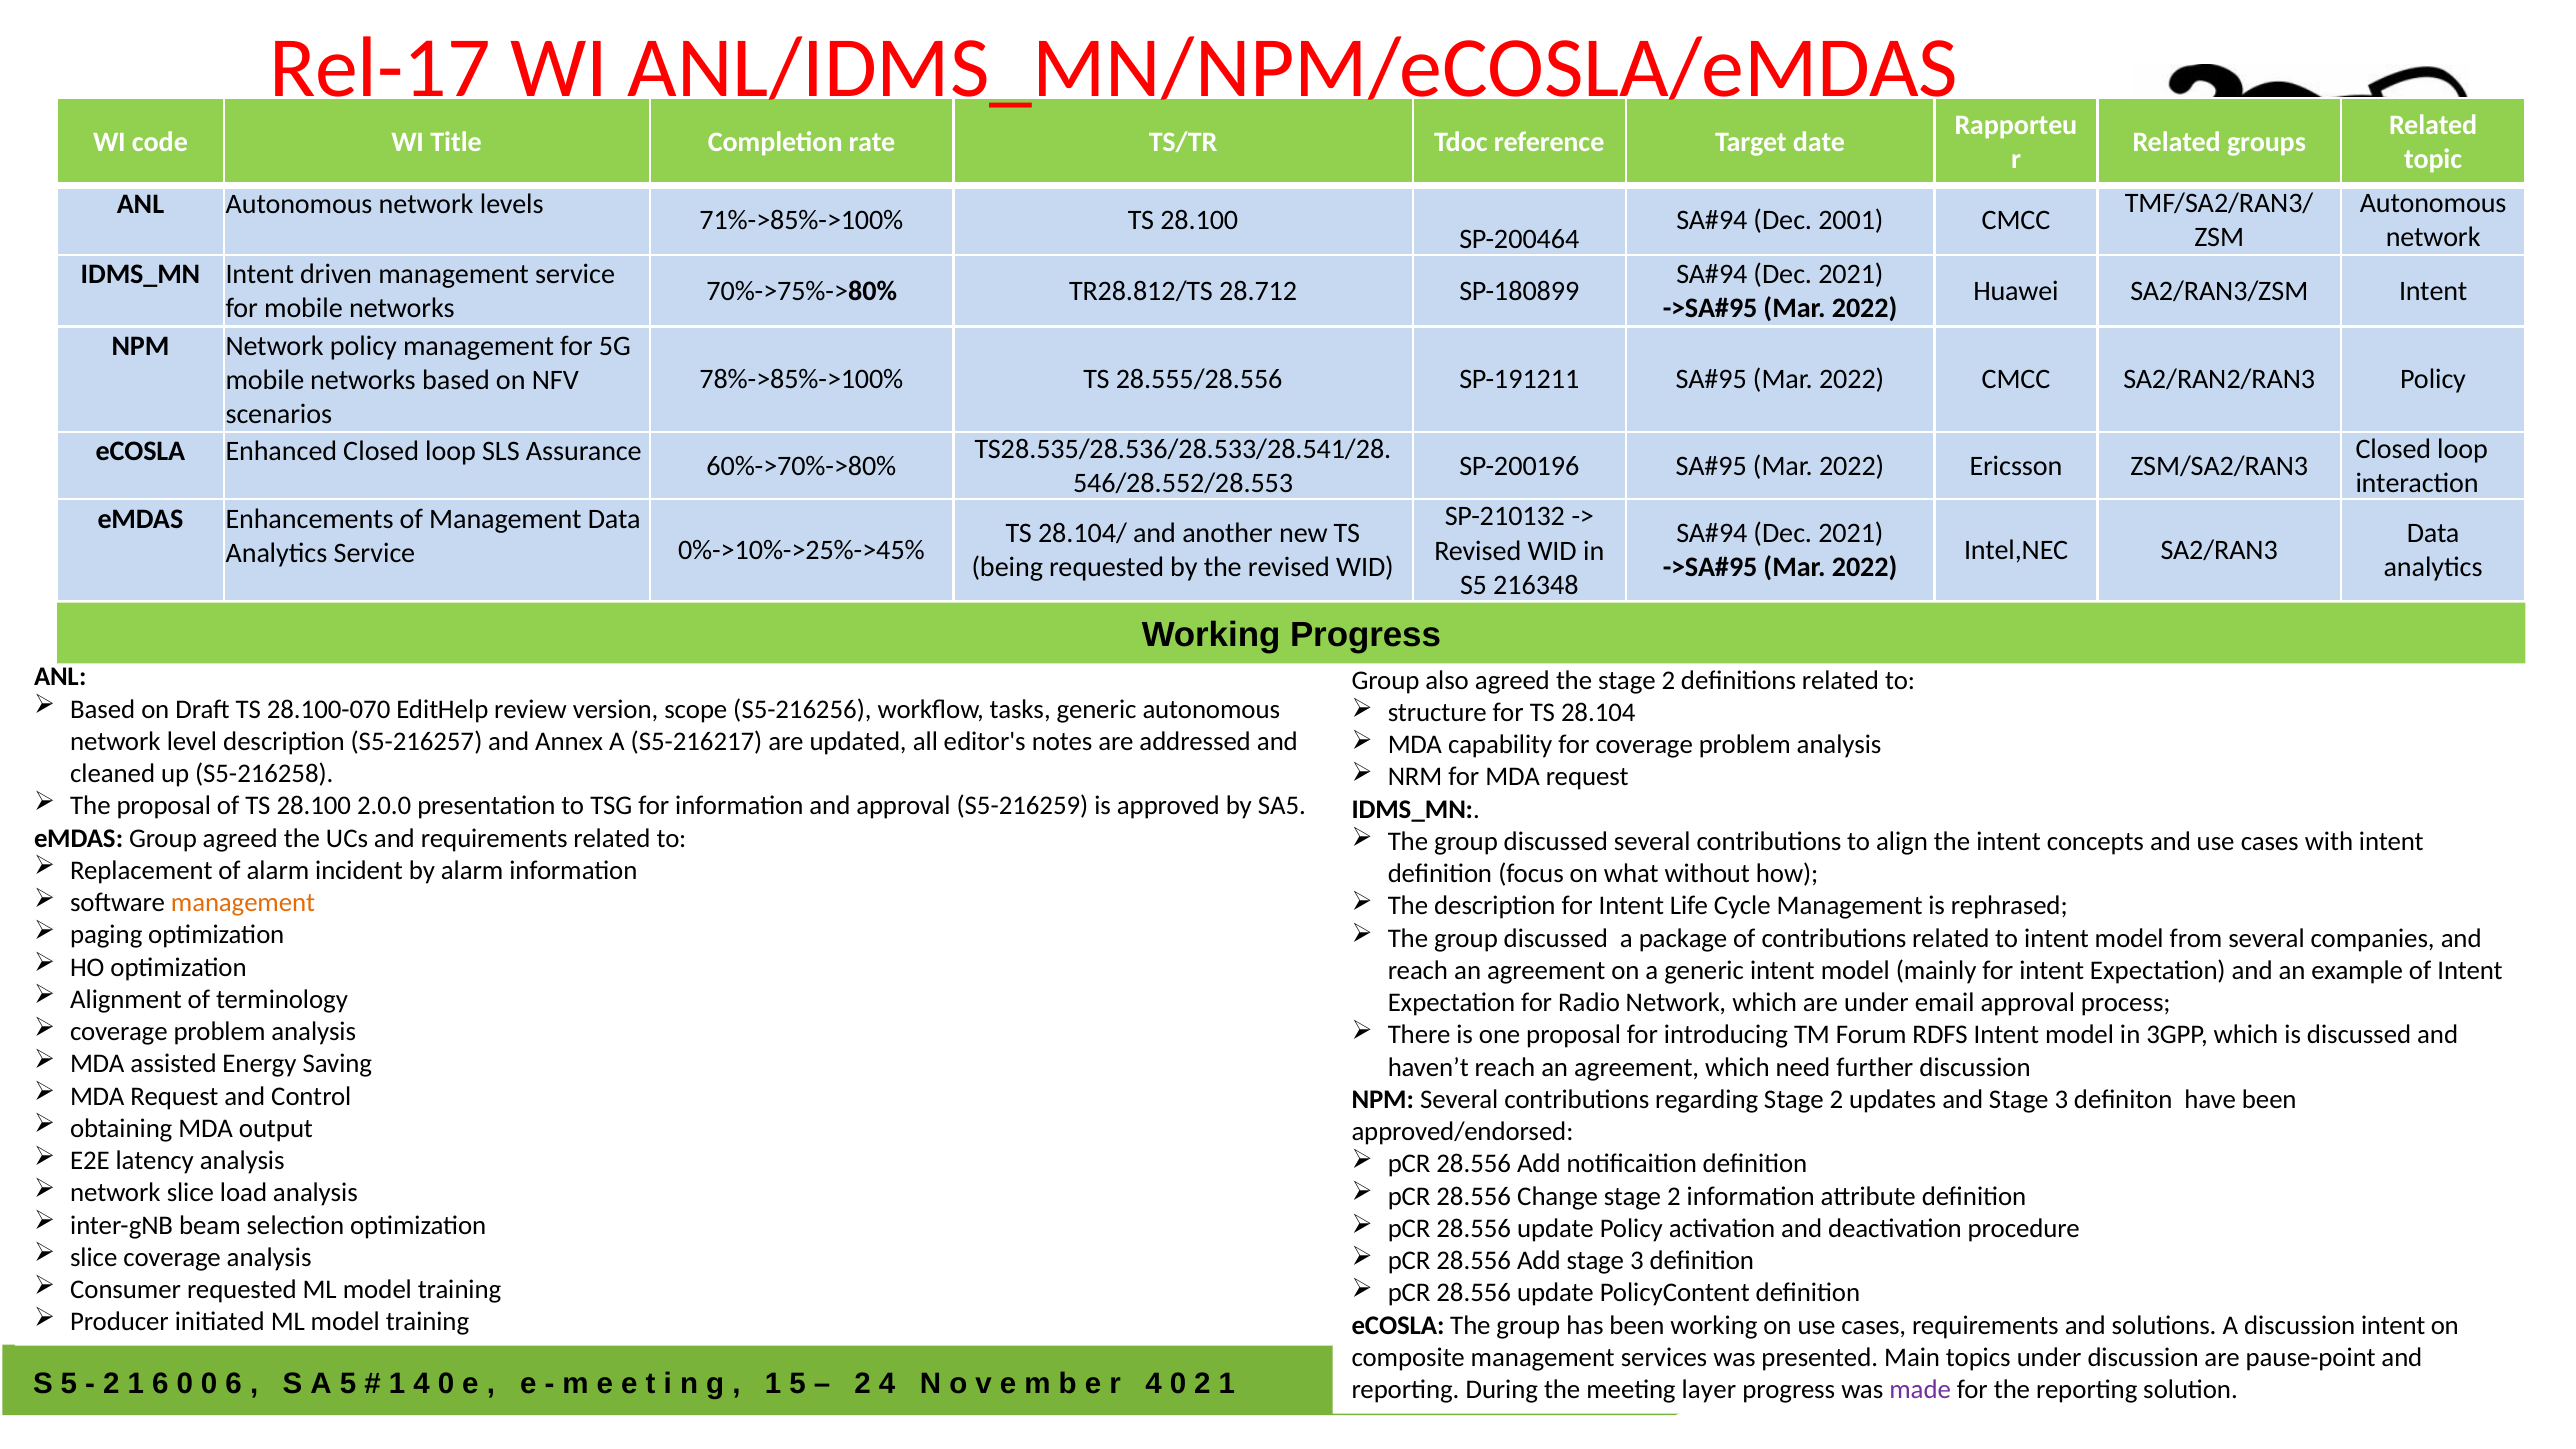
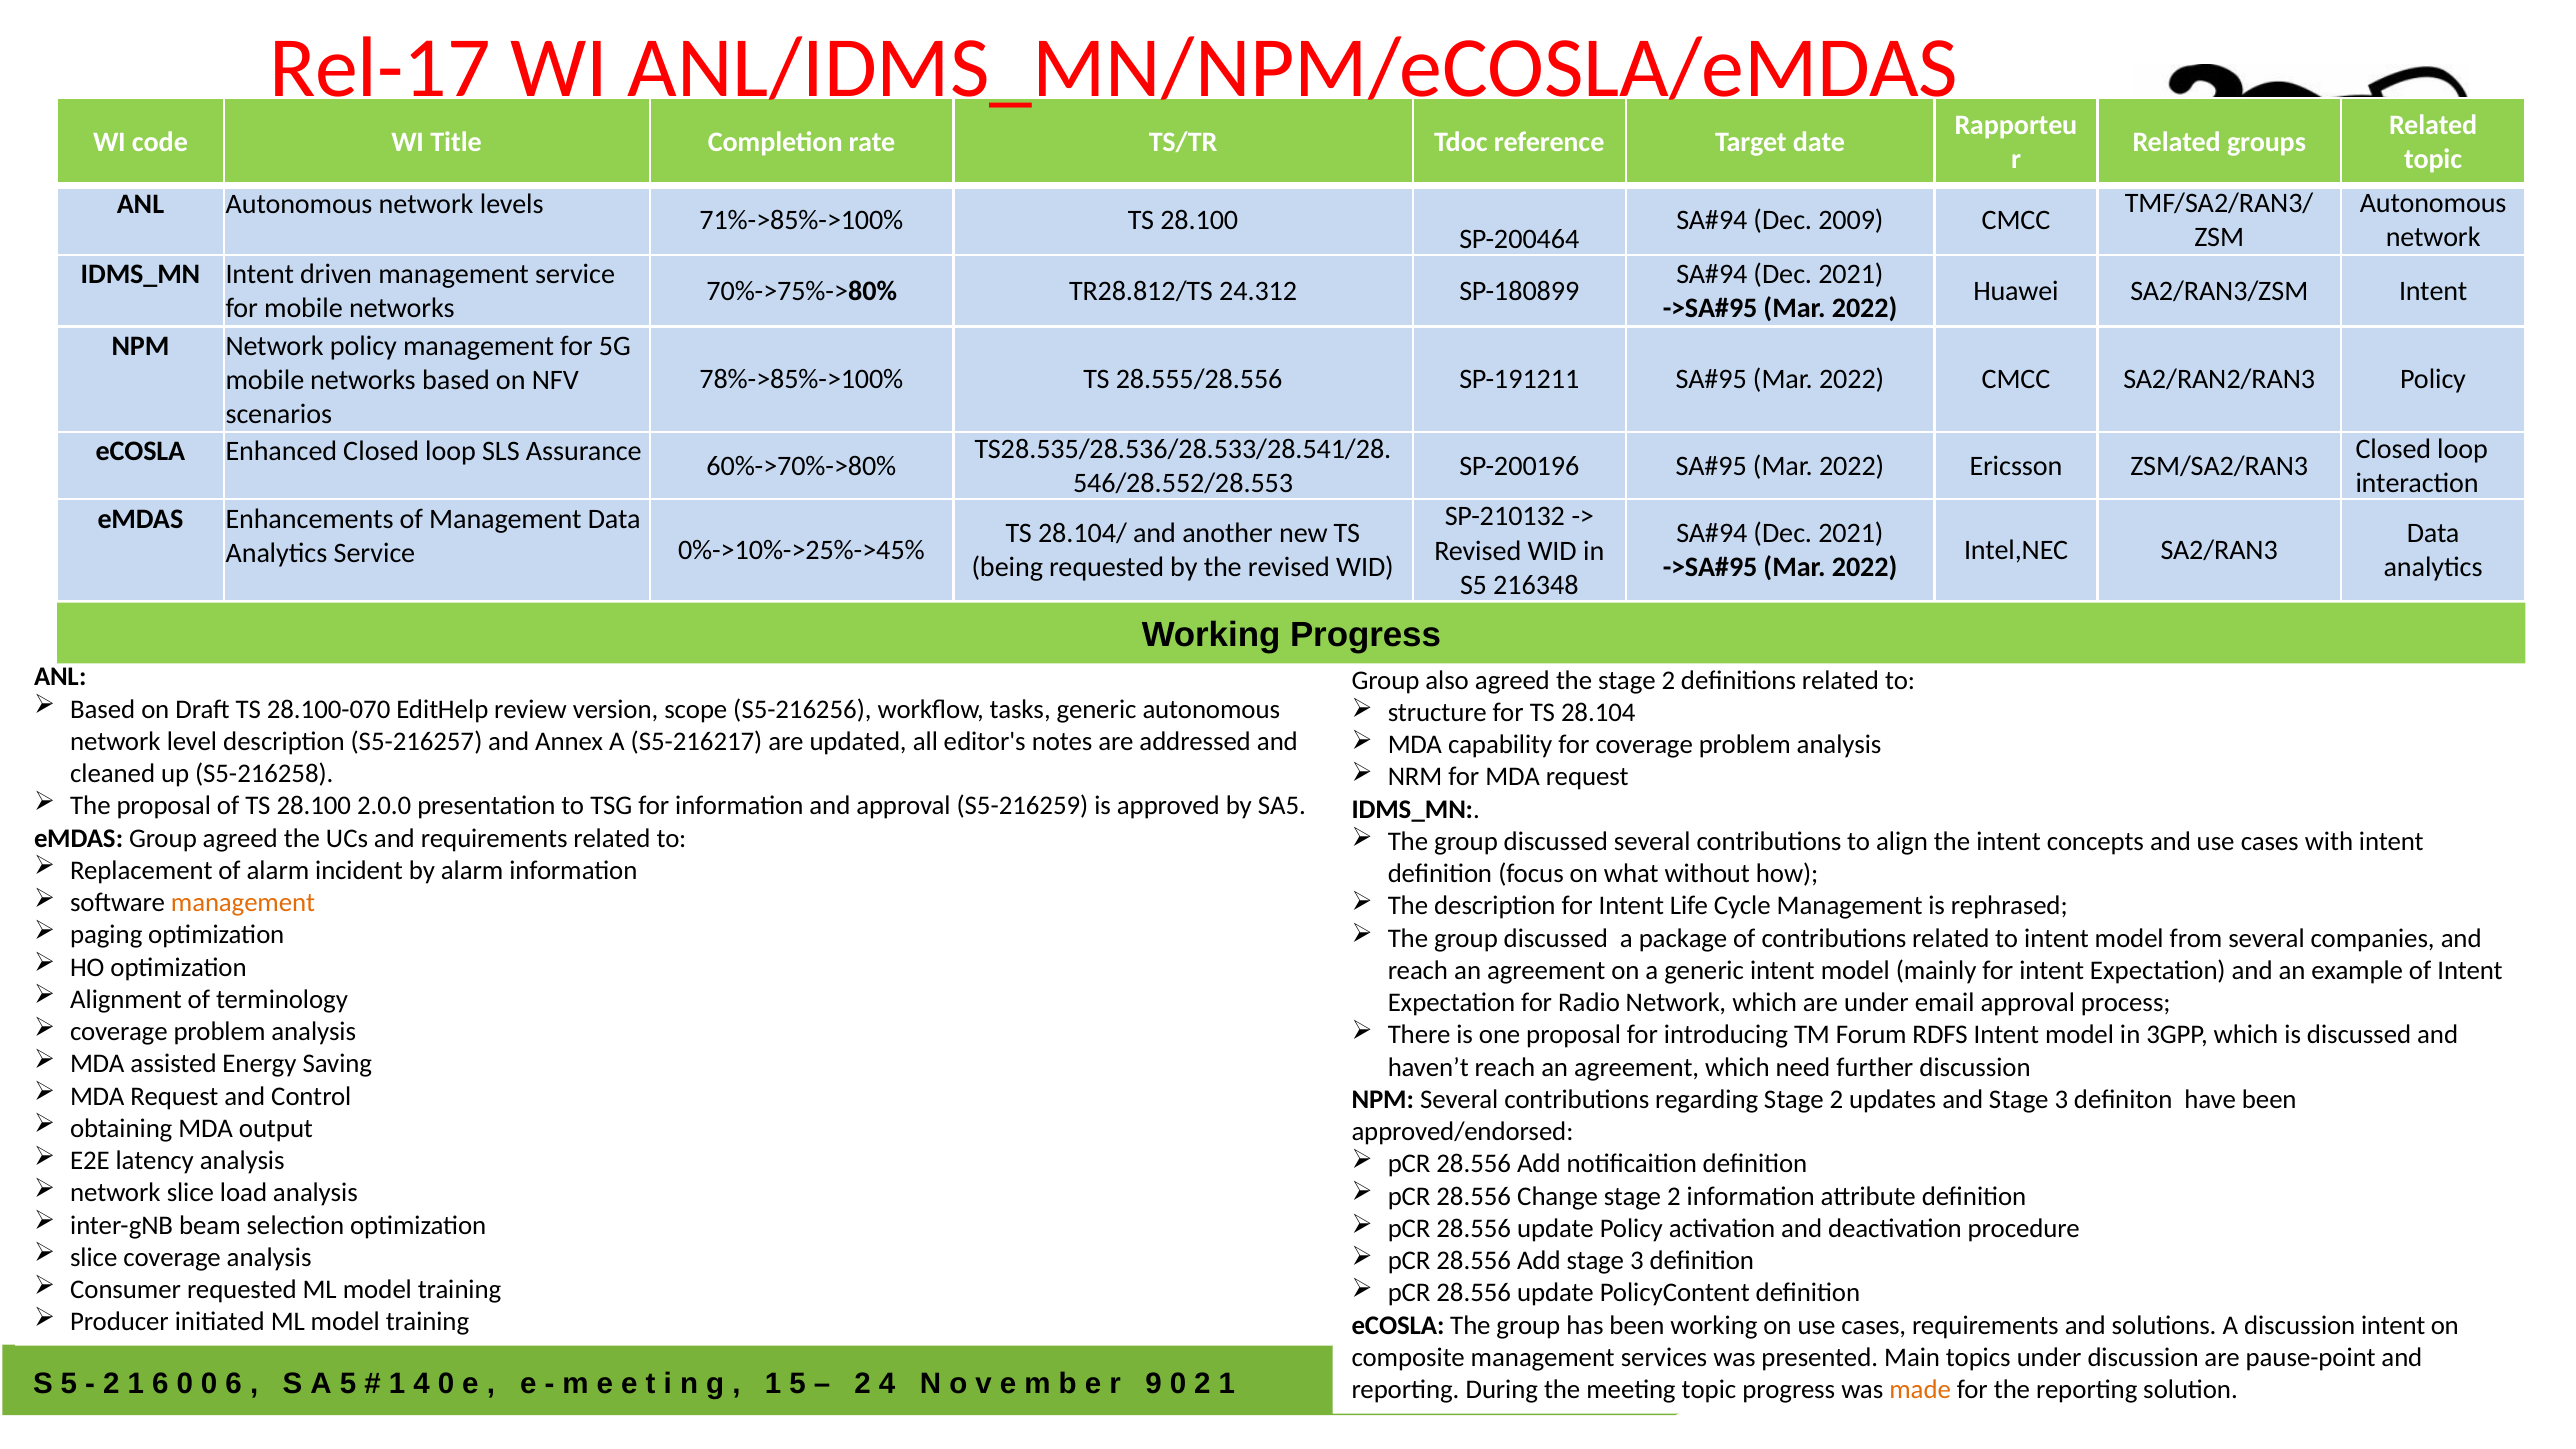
2001: 2001 -> 2009
28.712: 28.712 -> 24.312
4 at (1154, 1384): 4 -> 9
meeting layer: layer -> topic
made colour: purple -> orange
